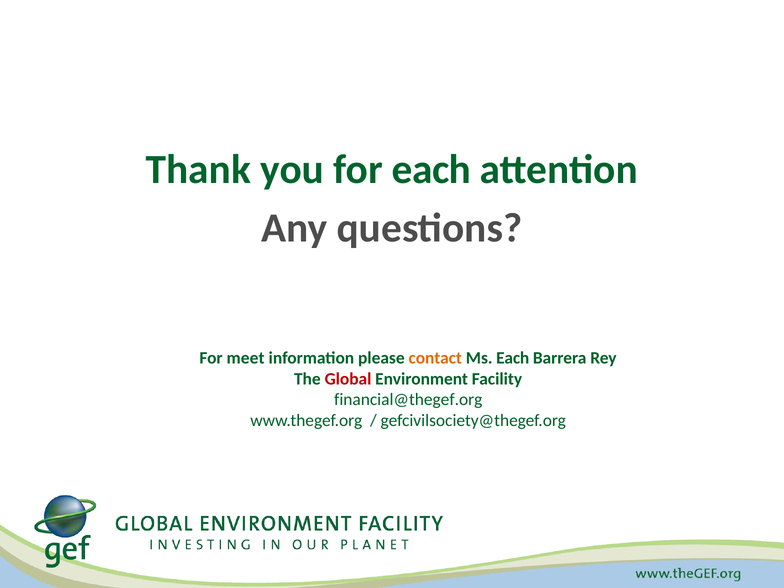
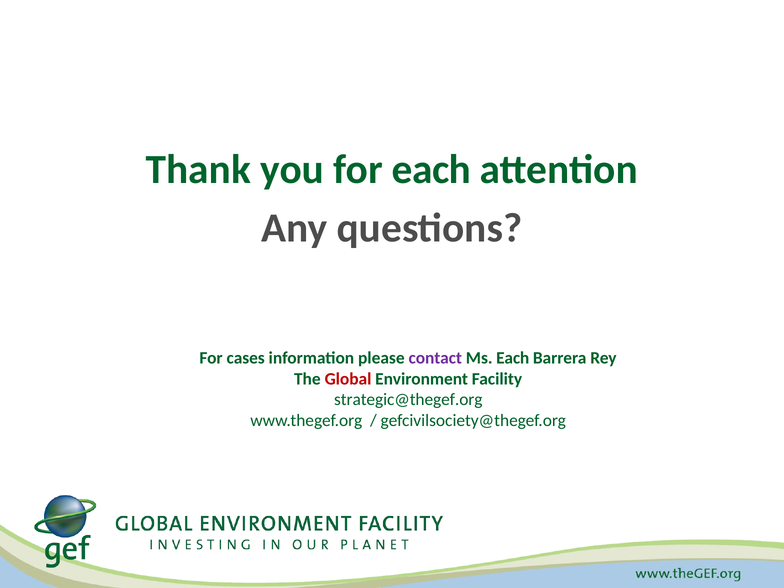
meet: meet -> cases
contact colour: orange -> purple
financial@thegef.org: financial@thegef.org -> strategic@thegef.org
